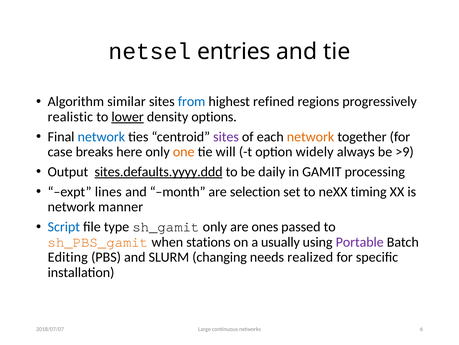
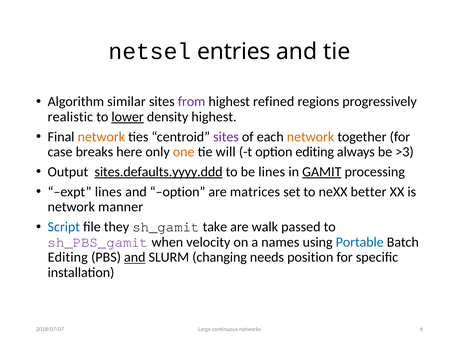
from colour: blue -> purple
density options: options -> highest
network at (101, 136) colour: blue -> orange
option widely: widely -> editing
>9: >9 -> >3
be daily: daily -> lines
GAMIT underline: none -> present
and month: month -> option
selection: selection -> matrices
timing: timing -> better
type: type -> they
sh_gamit only: only -> take
ones: ones -> walk
sh_PBS_gamit colour: orange -> purple
stations: stations -> velocity
usually: usually -> names
Portable colour: purple -> blue
and at (135, 257) underline: none -> present
realized: realized -> position
